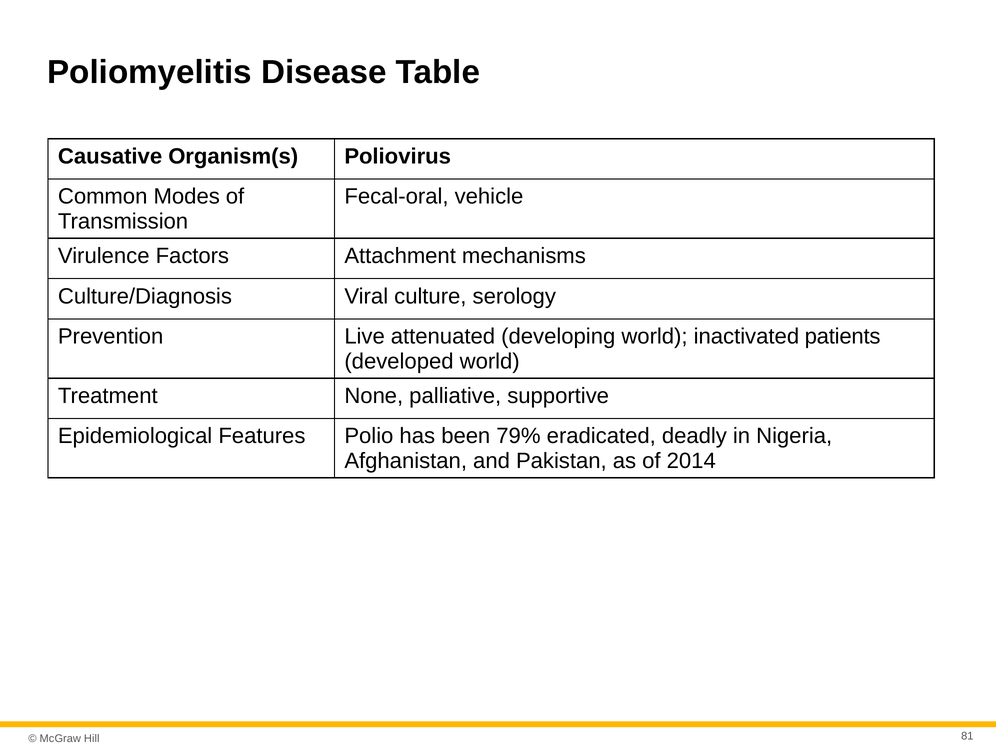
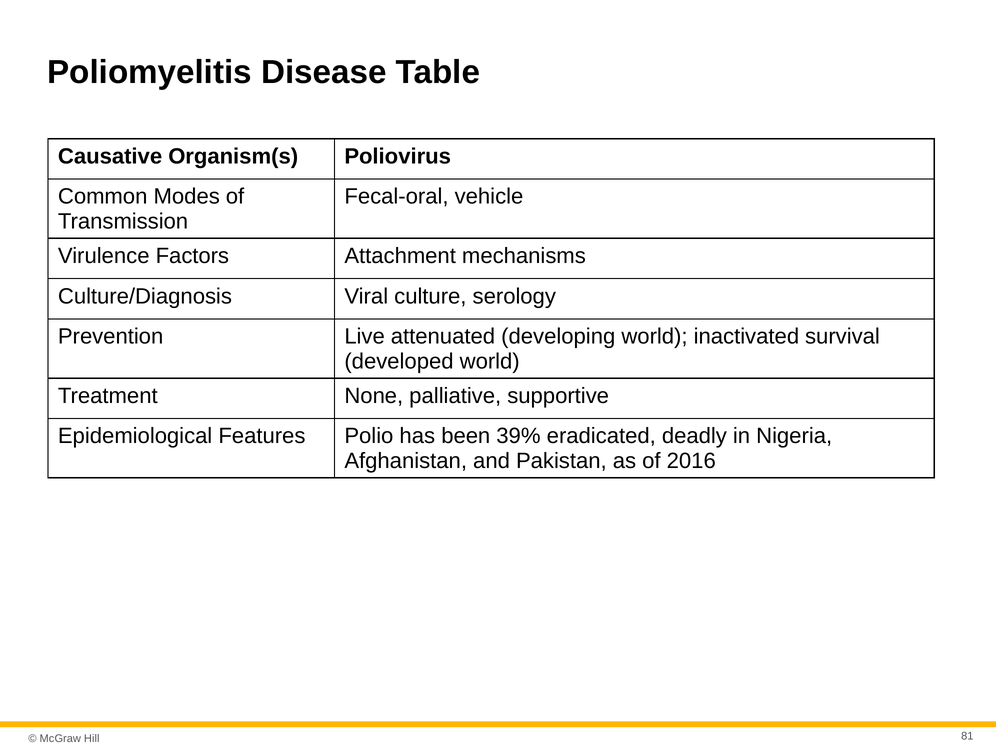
patients: patients -> survival
79%: 79% -> 39%
2014: 2014 -> 2016
